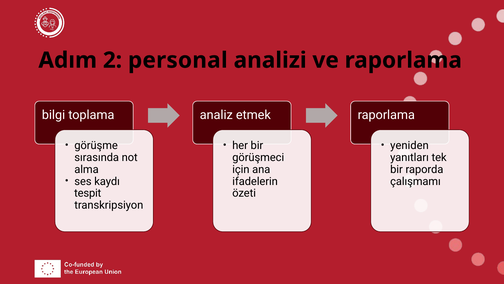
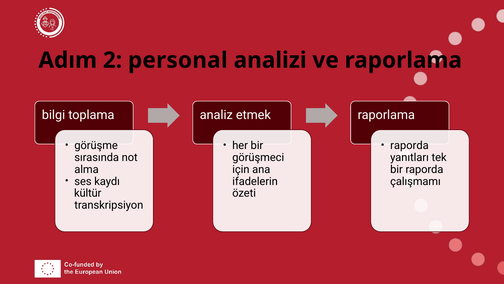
yeniden at (409, 145): yeniden -> raporda
tespit: tespit -> kültür
